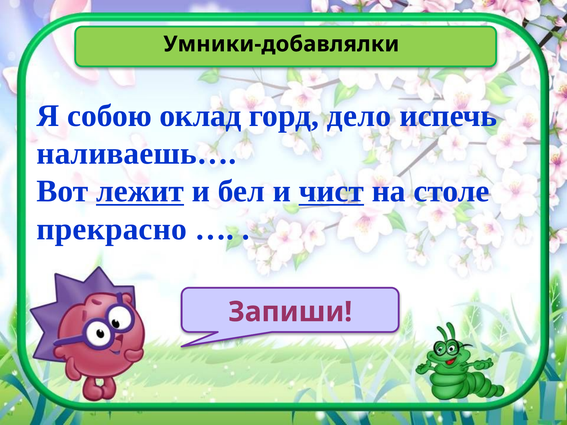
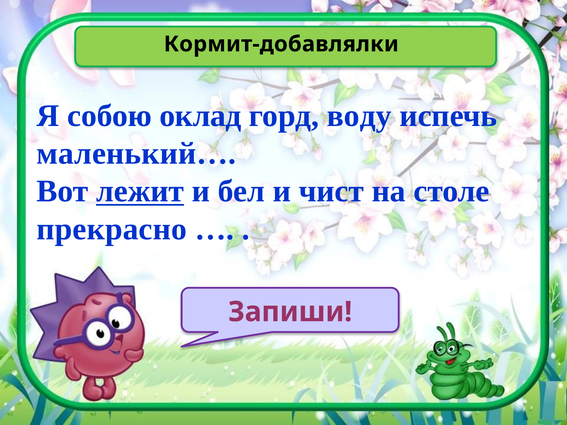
Умники-добавлялки: Умники-добавлялки -> Кормит-добавлялки
дело: дело -> воду
наливаешь…: наливаешь… -> маленький…
чист underline: present -> none
